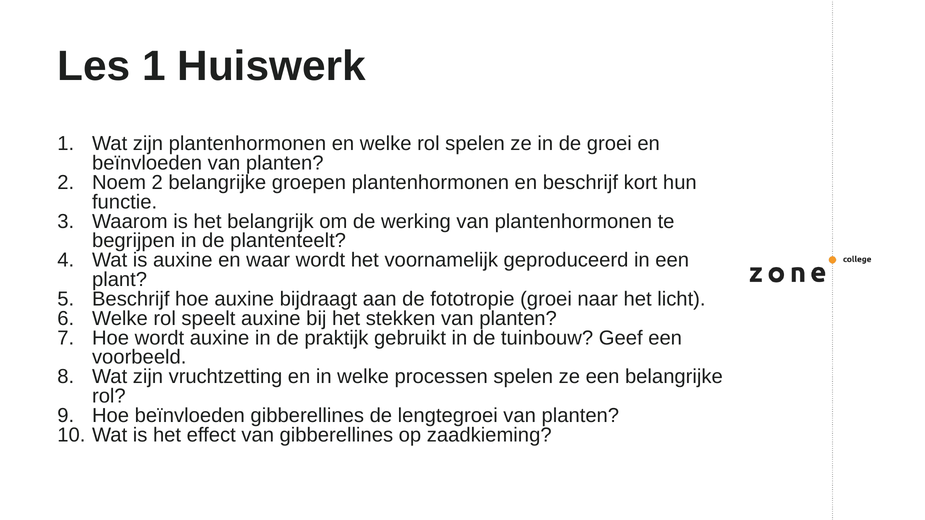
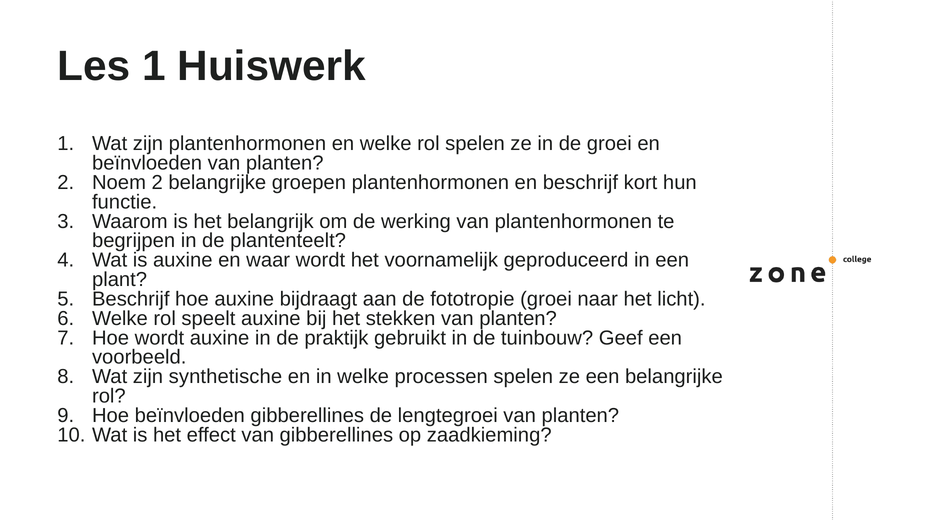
vruchtzetting: vruchtzetting -> synthetische
